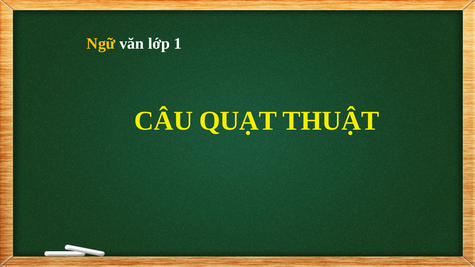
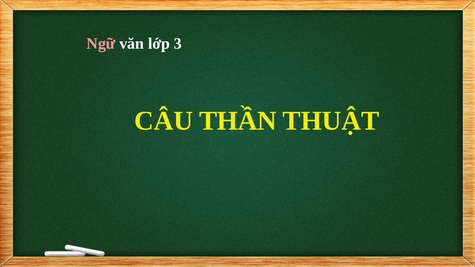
Ngữ colour: yellow -> pink
1: 1 -> 3
QUẠT: QUẠT -> THẦN
